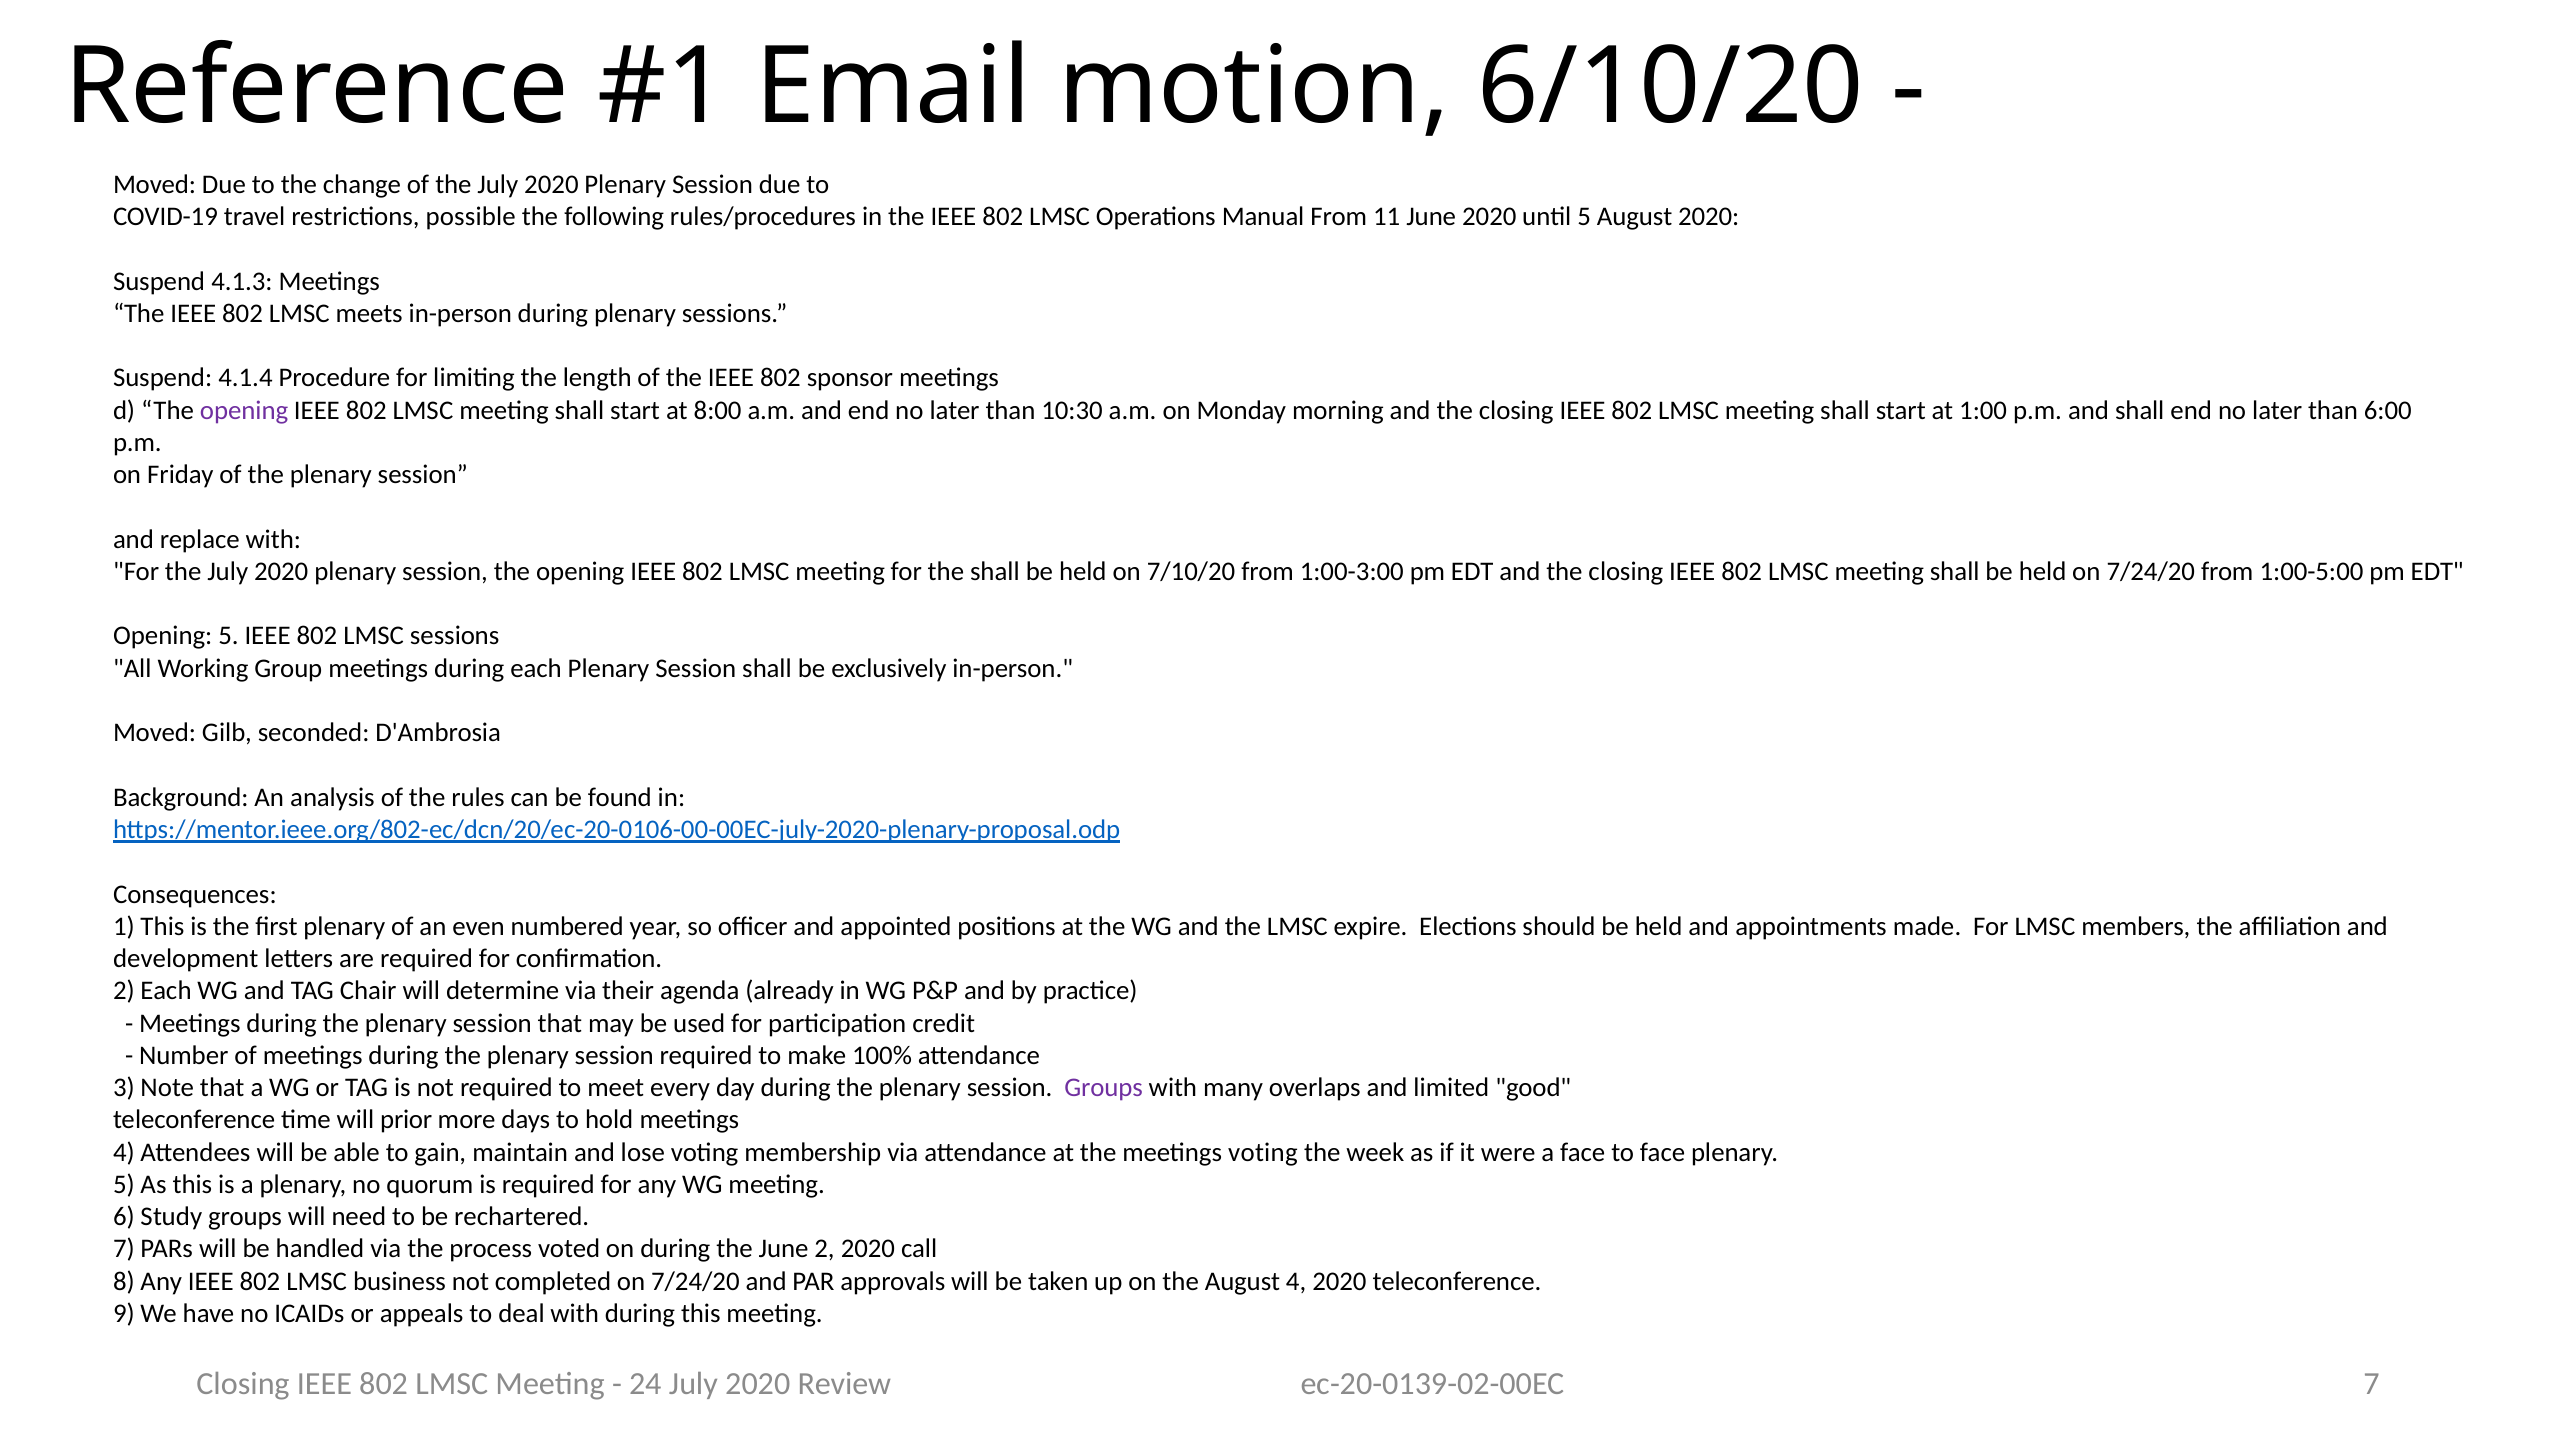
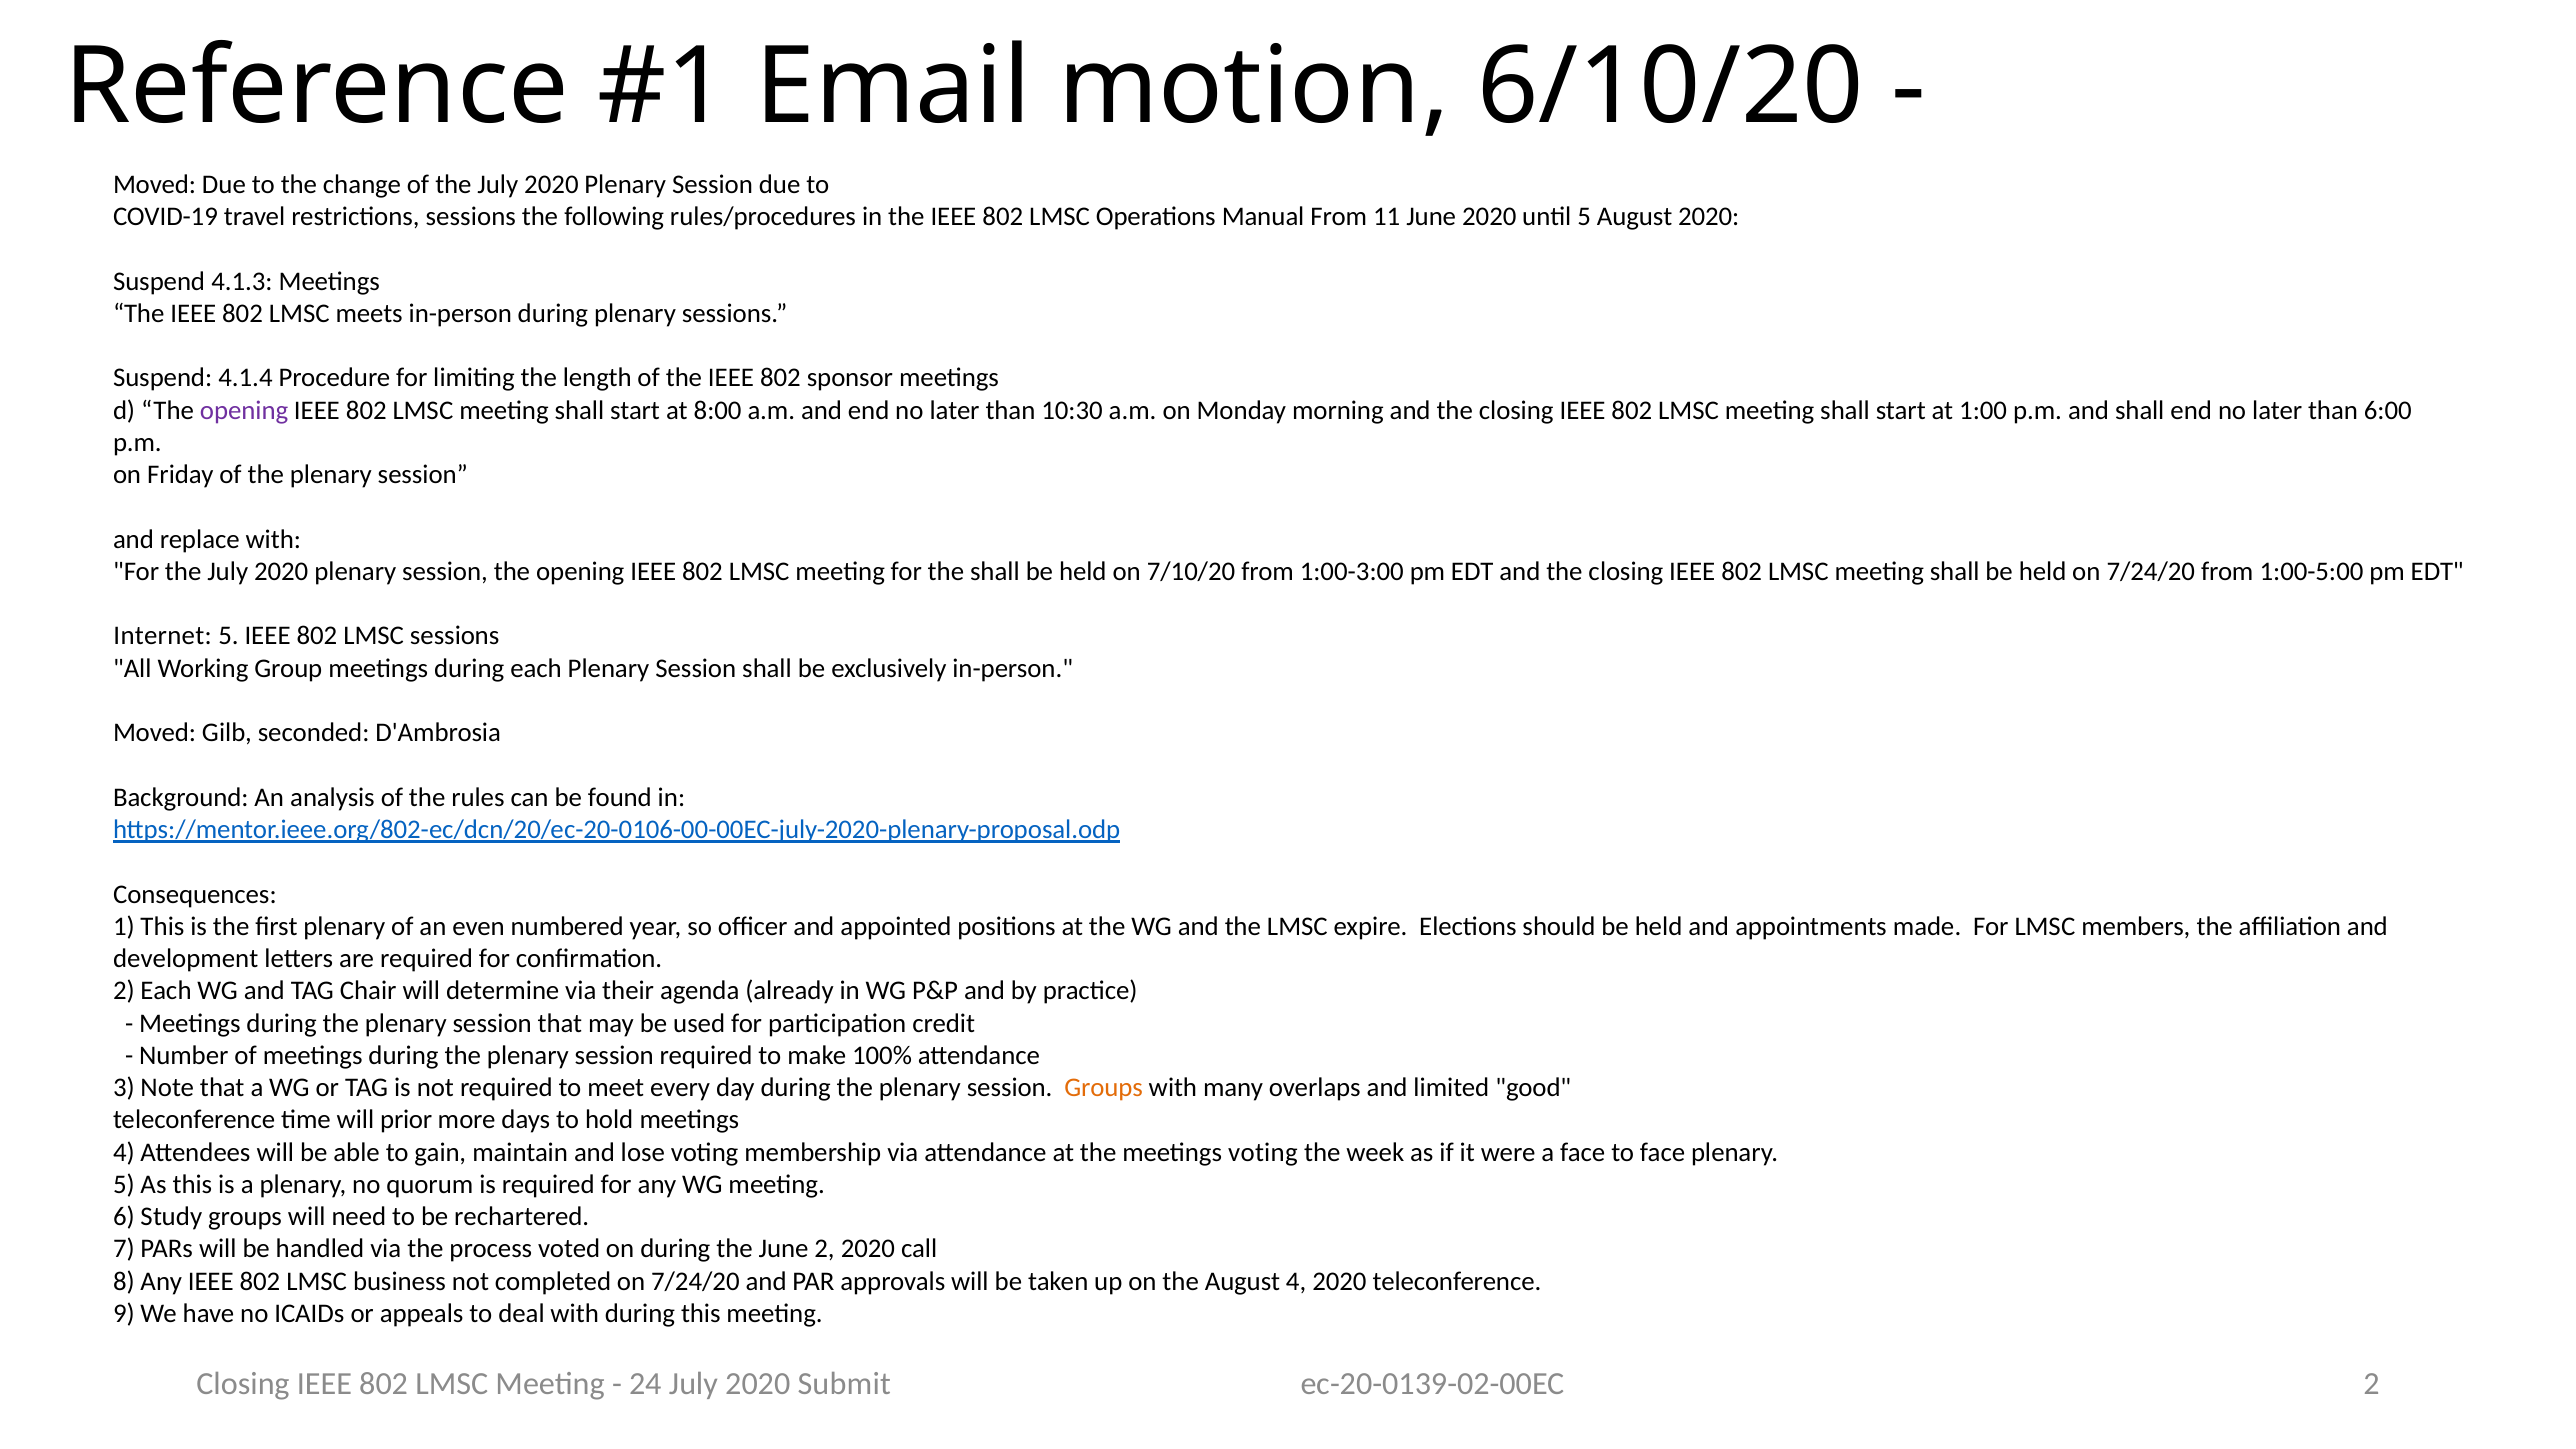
restrictions possible: possible -> sessions
Opening at (163, 636): Opening -> Internet
Groups at (1104, 1088) colour: purple -> orange
ec-20-0139-02-00EC 7: 7 -> 2
Review: Review -> Submit
